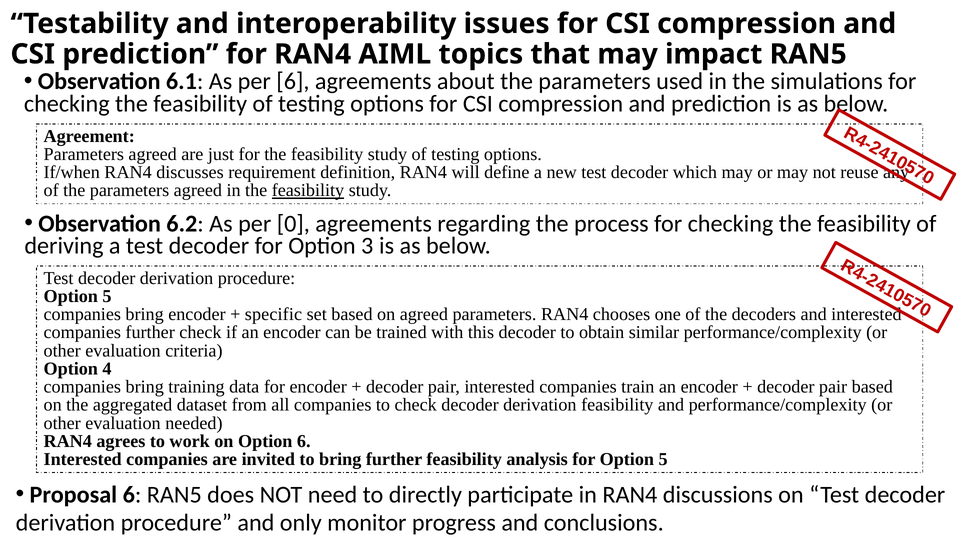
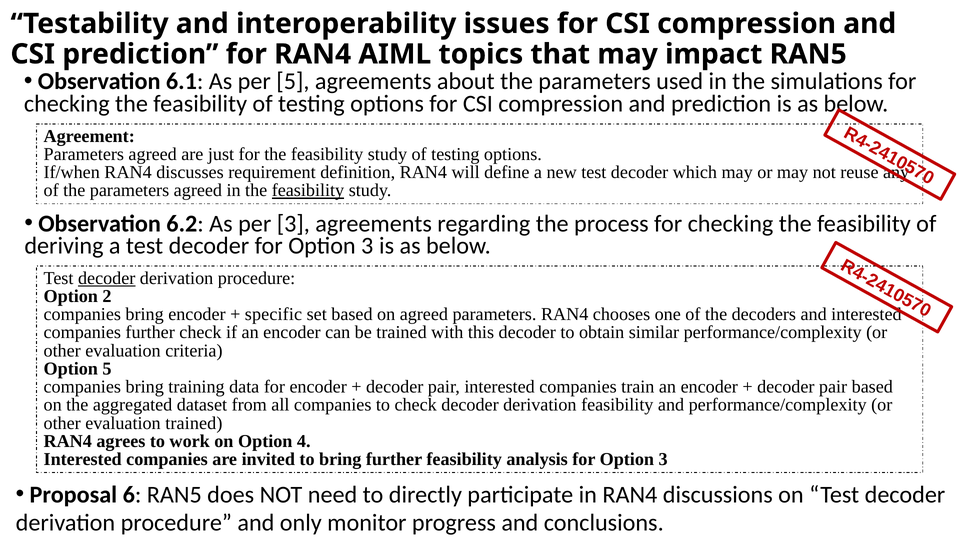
per 6: 6 -> 5
per 0: 0 -> 3
decoder at (107, 278) underline: none -> present
5 at (107, 296): 5 -> 2
Option 4: 4 -> 5
evaluation needed: needed -> trained
Option 6: 6 -> 4
analysis for Option 5: 5 -> 3
